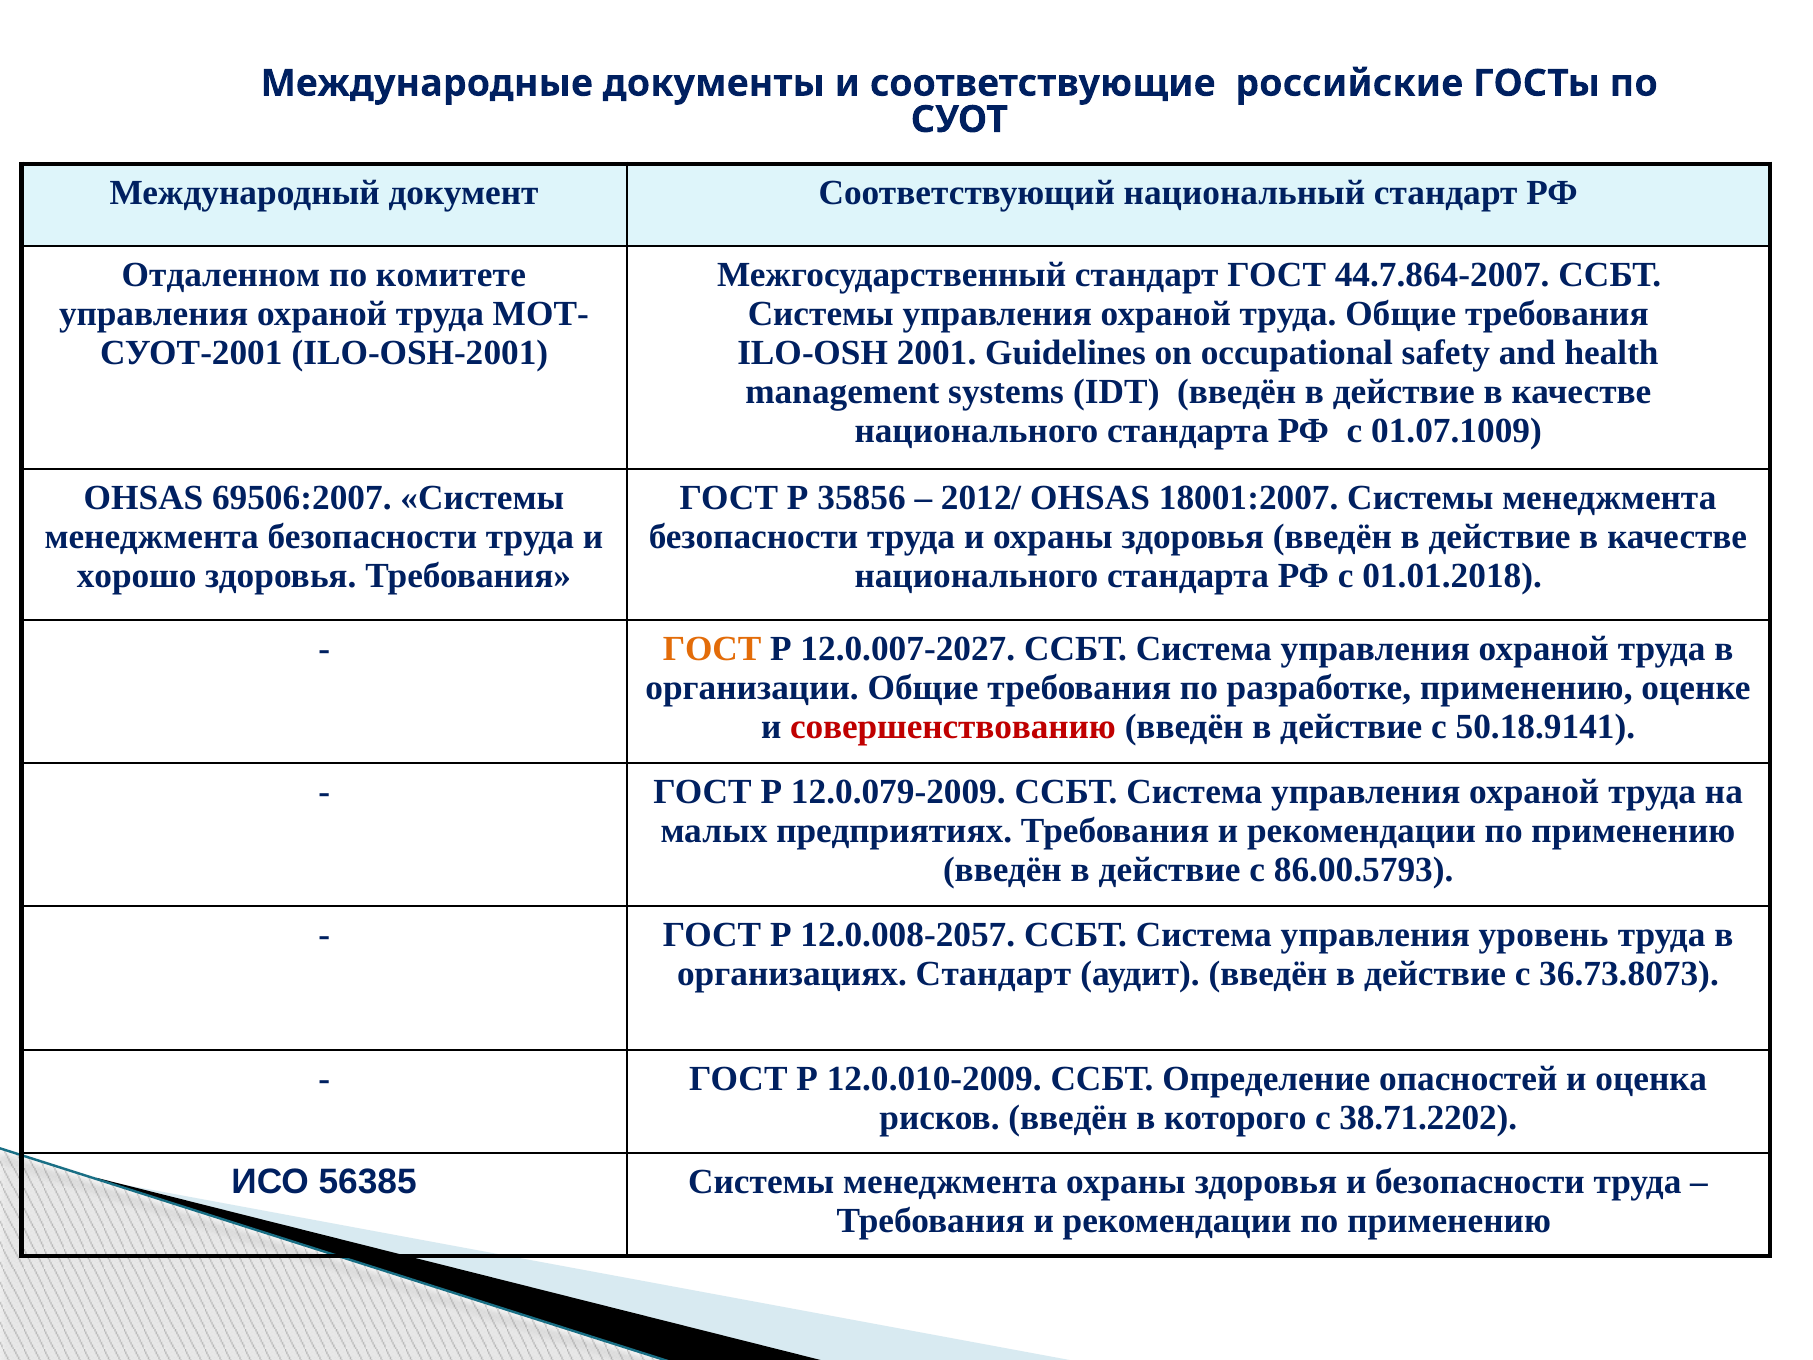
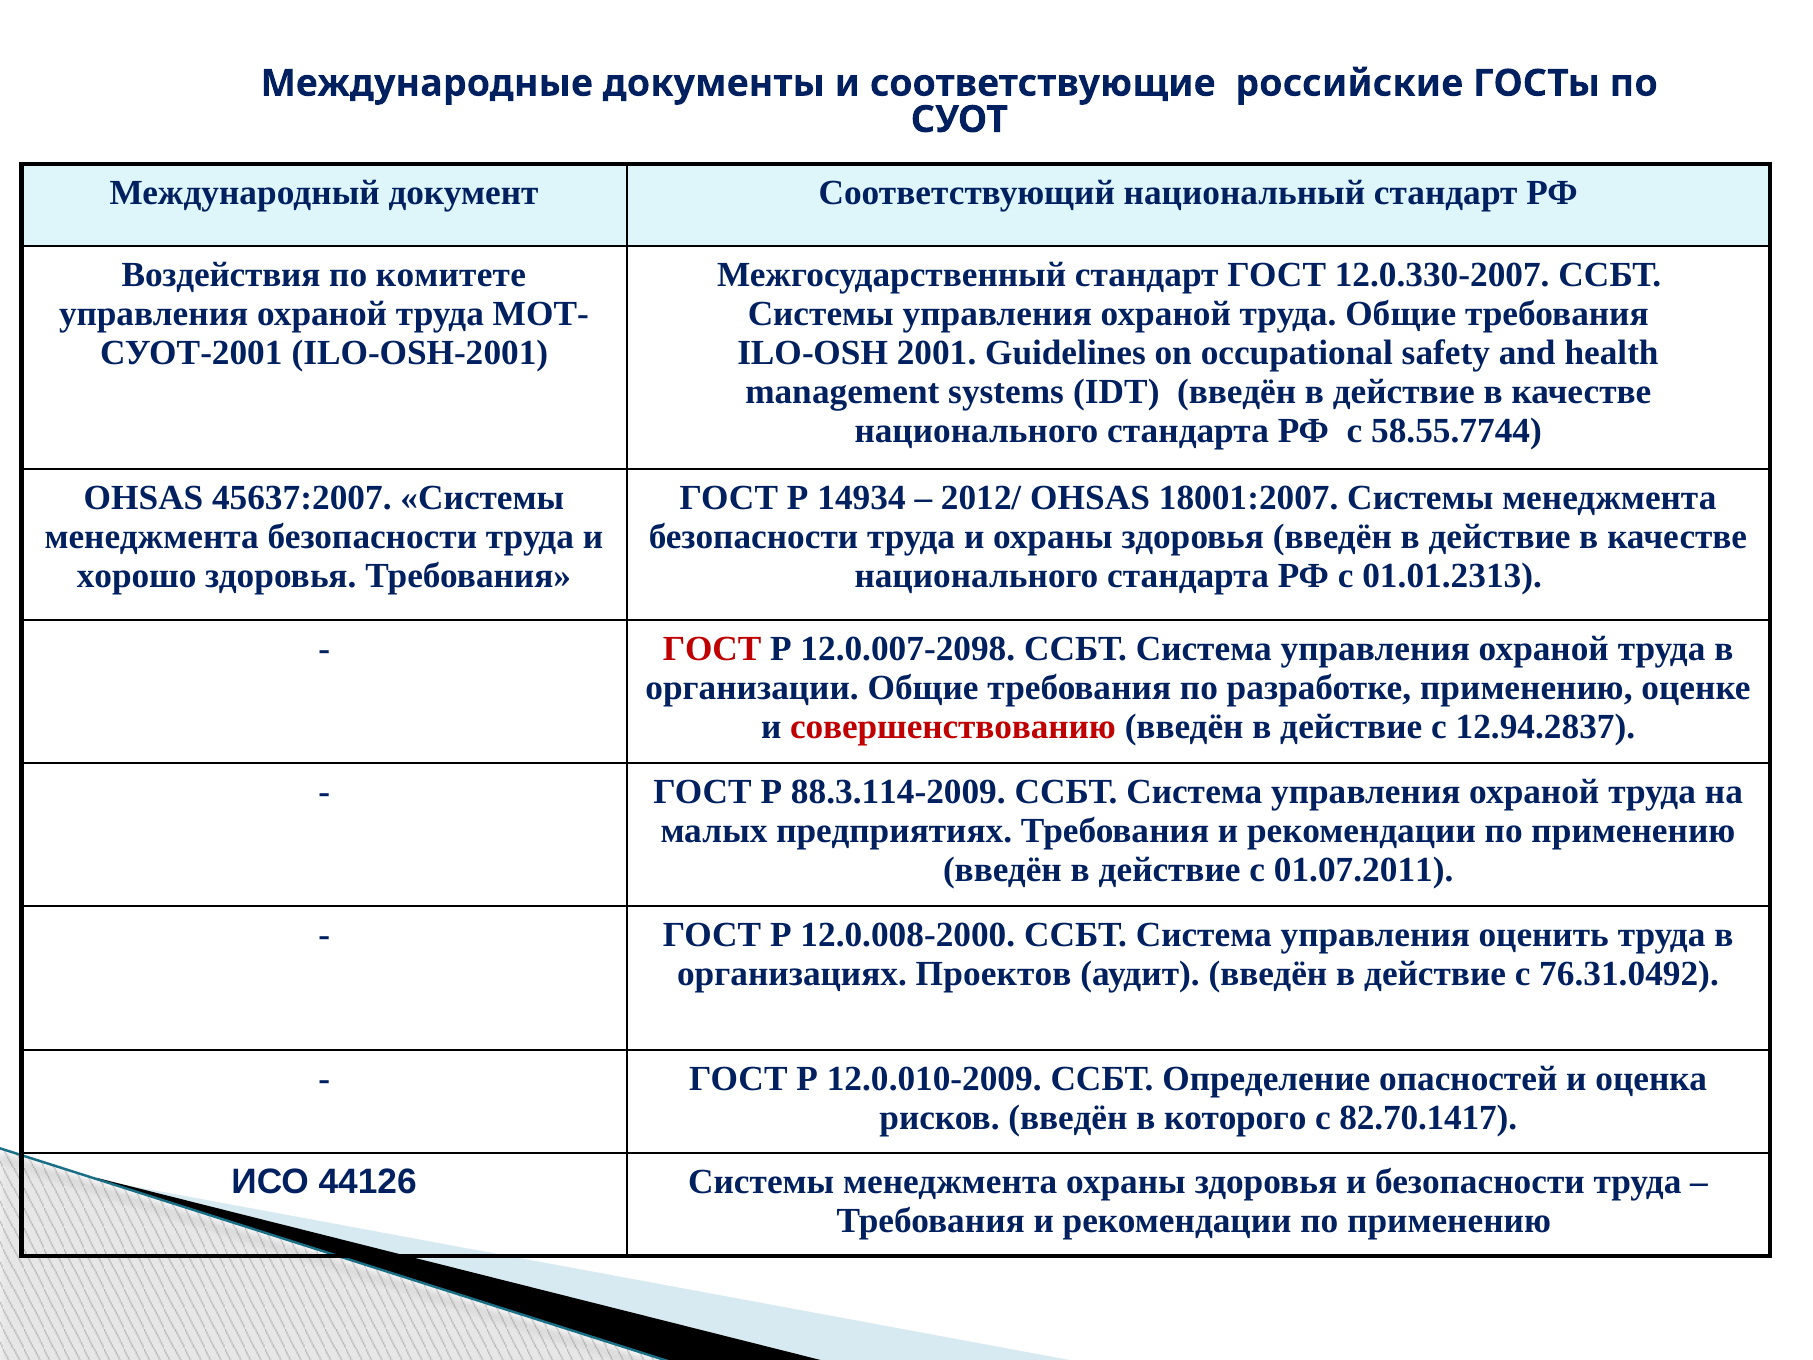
Отдаленном: Отдаленном -> Воздействия
44.7.864-2007: 44.7.864-2007 -> 12.0.330-2007
01.07.1009: 01.07.1009 -> 58.55.7744
69506:2007: 69506:2007 -> 45637:2007
35856: 35856 -> 14934
01.01.2018: 01.01.2018 -> 01.01.2313
ГОСТ at (712, 648) colour: orange -> red
12.0.007-2027: 12.0.007-2027 -> 12.0.007-2098
50.18.9141: 50.18.9141 -> 12.94.2837
12.0.079-2009: 12.0.079-2009 -> 88.3.114-2009
86.00.5793: 86.00.5793 -> 01.07.2011
12.0.008-2057: 12.0.008-2057 -> 12.0.008-2000
уровень: уровень -> оценить
организациях Стандарт: Стандарт -> Проектов
36.73.8073: 36.73.8073 -> 76.31.0492
38.71.2202: 38.71.2202 -> 82.70.1417
56385: 56385 -> 44126
